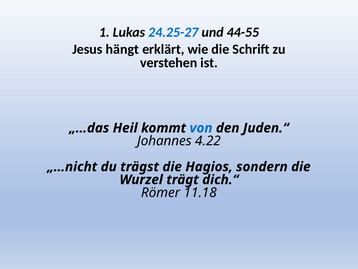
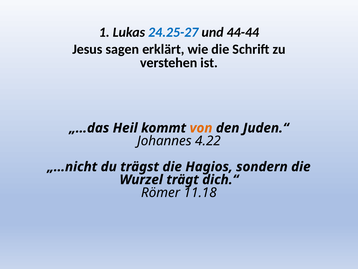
44-55: 44-55 -> 44-44
hängt: hängt -> sagen
von colour: blue -> orange
